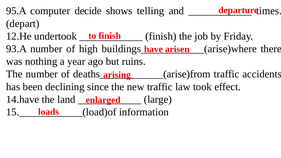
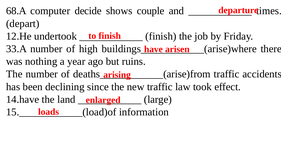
95.A: 95.A -> 68.A
telling: telling -> couple
93.A: 93.A -> 33.A
